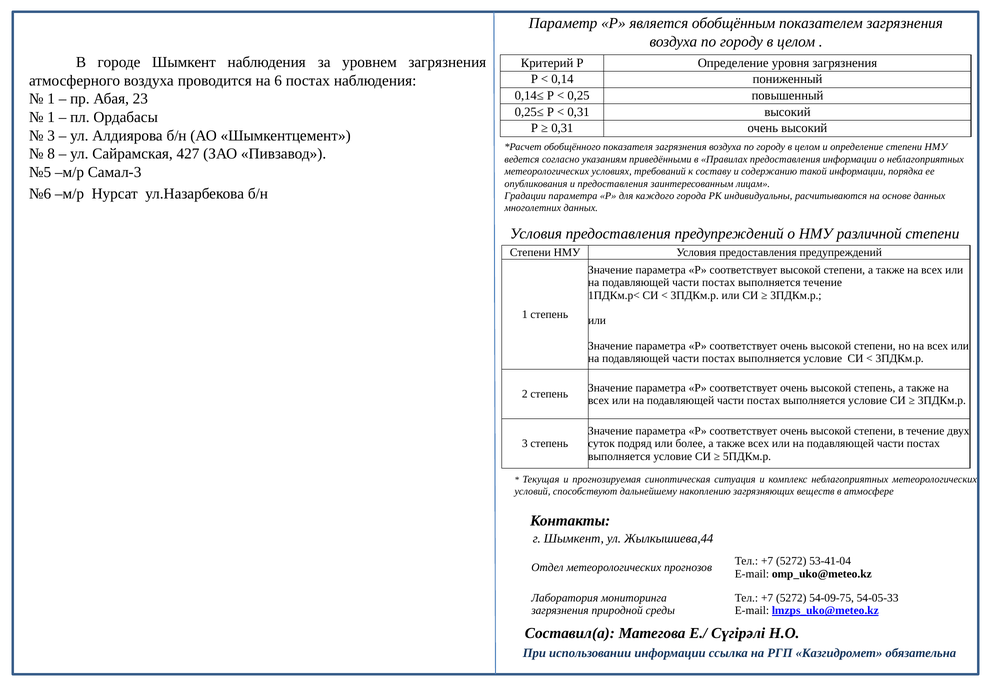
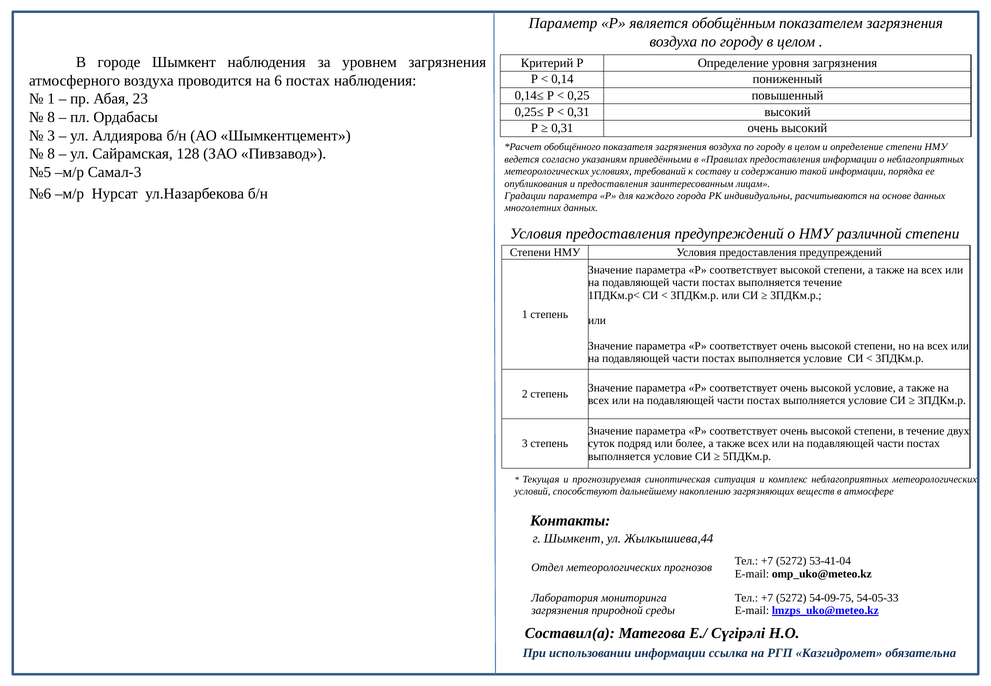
1 at (51, 117): 1 -> 8
427: 427 -> 128
высокой степень: степень -> условие
